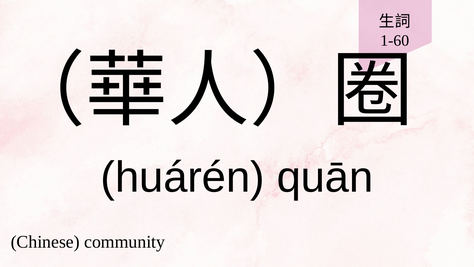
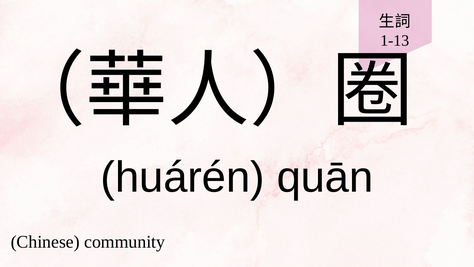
1-60: 1-60 -> 1-13
